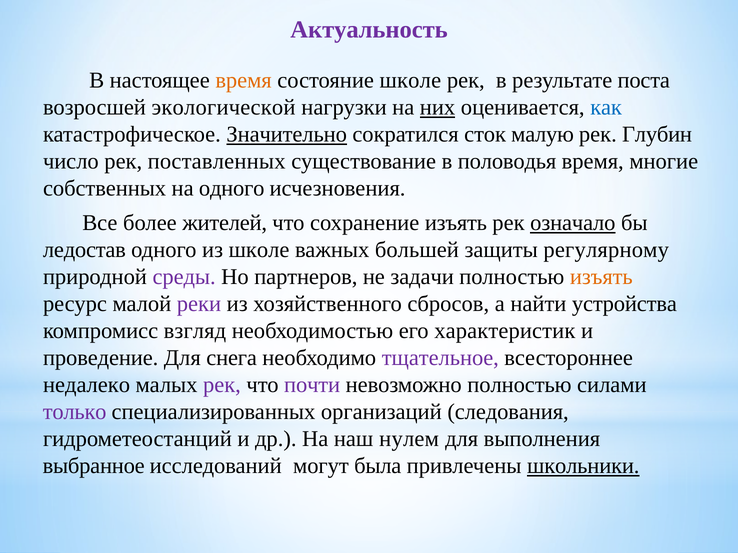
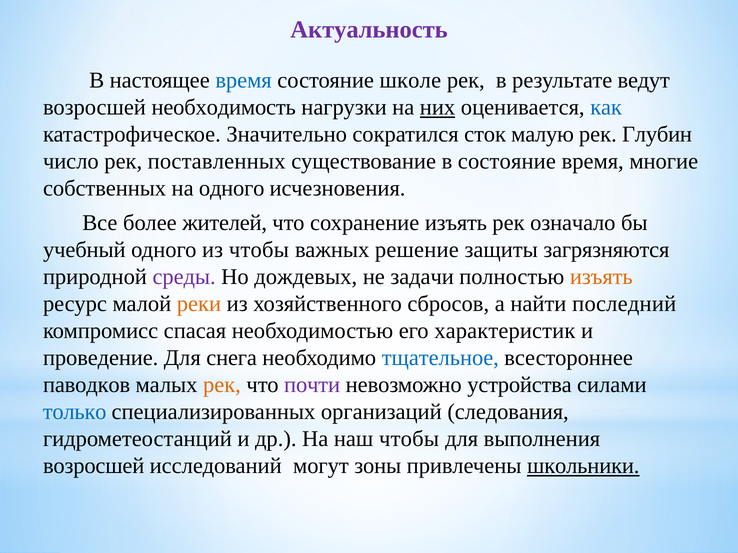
время at (244, 80) colour: orange -> blue
поста: поста -> ведут
экологической: экологической -> необходимость
Значительно underline: present -> none
в половодья: половодья -> состояние
означало underline: present -> none
ледостав: ледостав -> учебный
из школе: школе -> чтобы
большей: большей -> решение
регулярному: регулярному -> загрязняются
партнеров: партнеров -> дождевых
реки colour: purple -> orange
устройства: устройства -> последний
взгляд: взгляд -> спасая
тщательное colour: purple -> blue
недалеко: недалеко -> паводков
рек at (222, 385) colour: purple -> orange
невозможно полностью: полностью -> устройства
только colour: purple -> blue
наш нулем: нулем -> чтобы
выбранное at (94, 466): выбранное -> возросшей
была: была -> зоны
